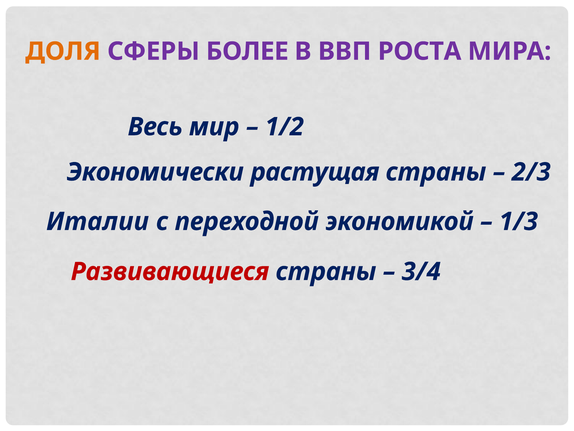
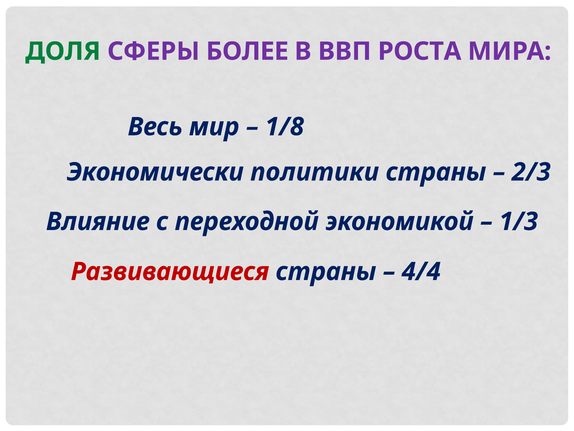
ДОЛЯ colour: orange -> green
1/2: 1/2 -> 1/8
растущая: растущая -> политики
Италии: Италии -> Влияние
3/4: 3/4 -> 4/4
